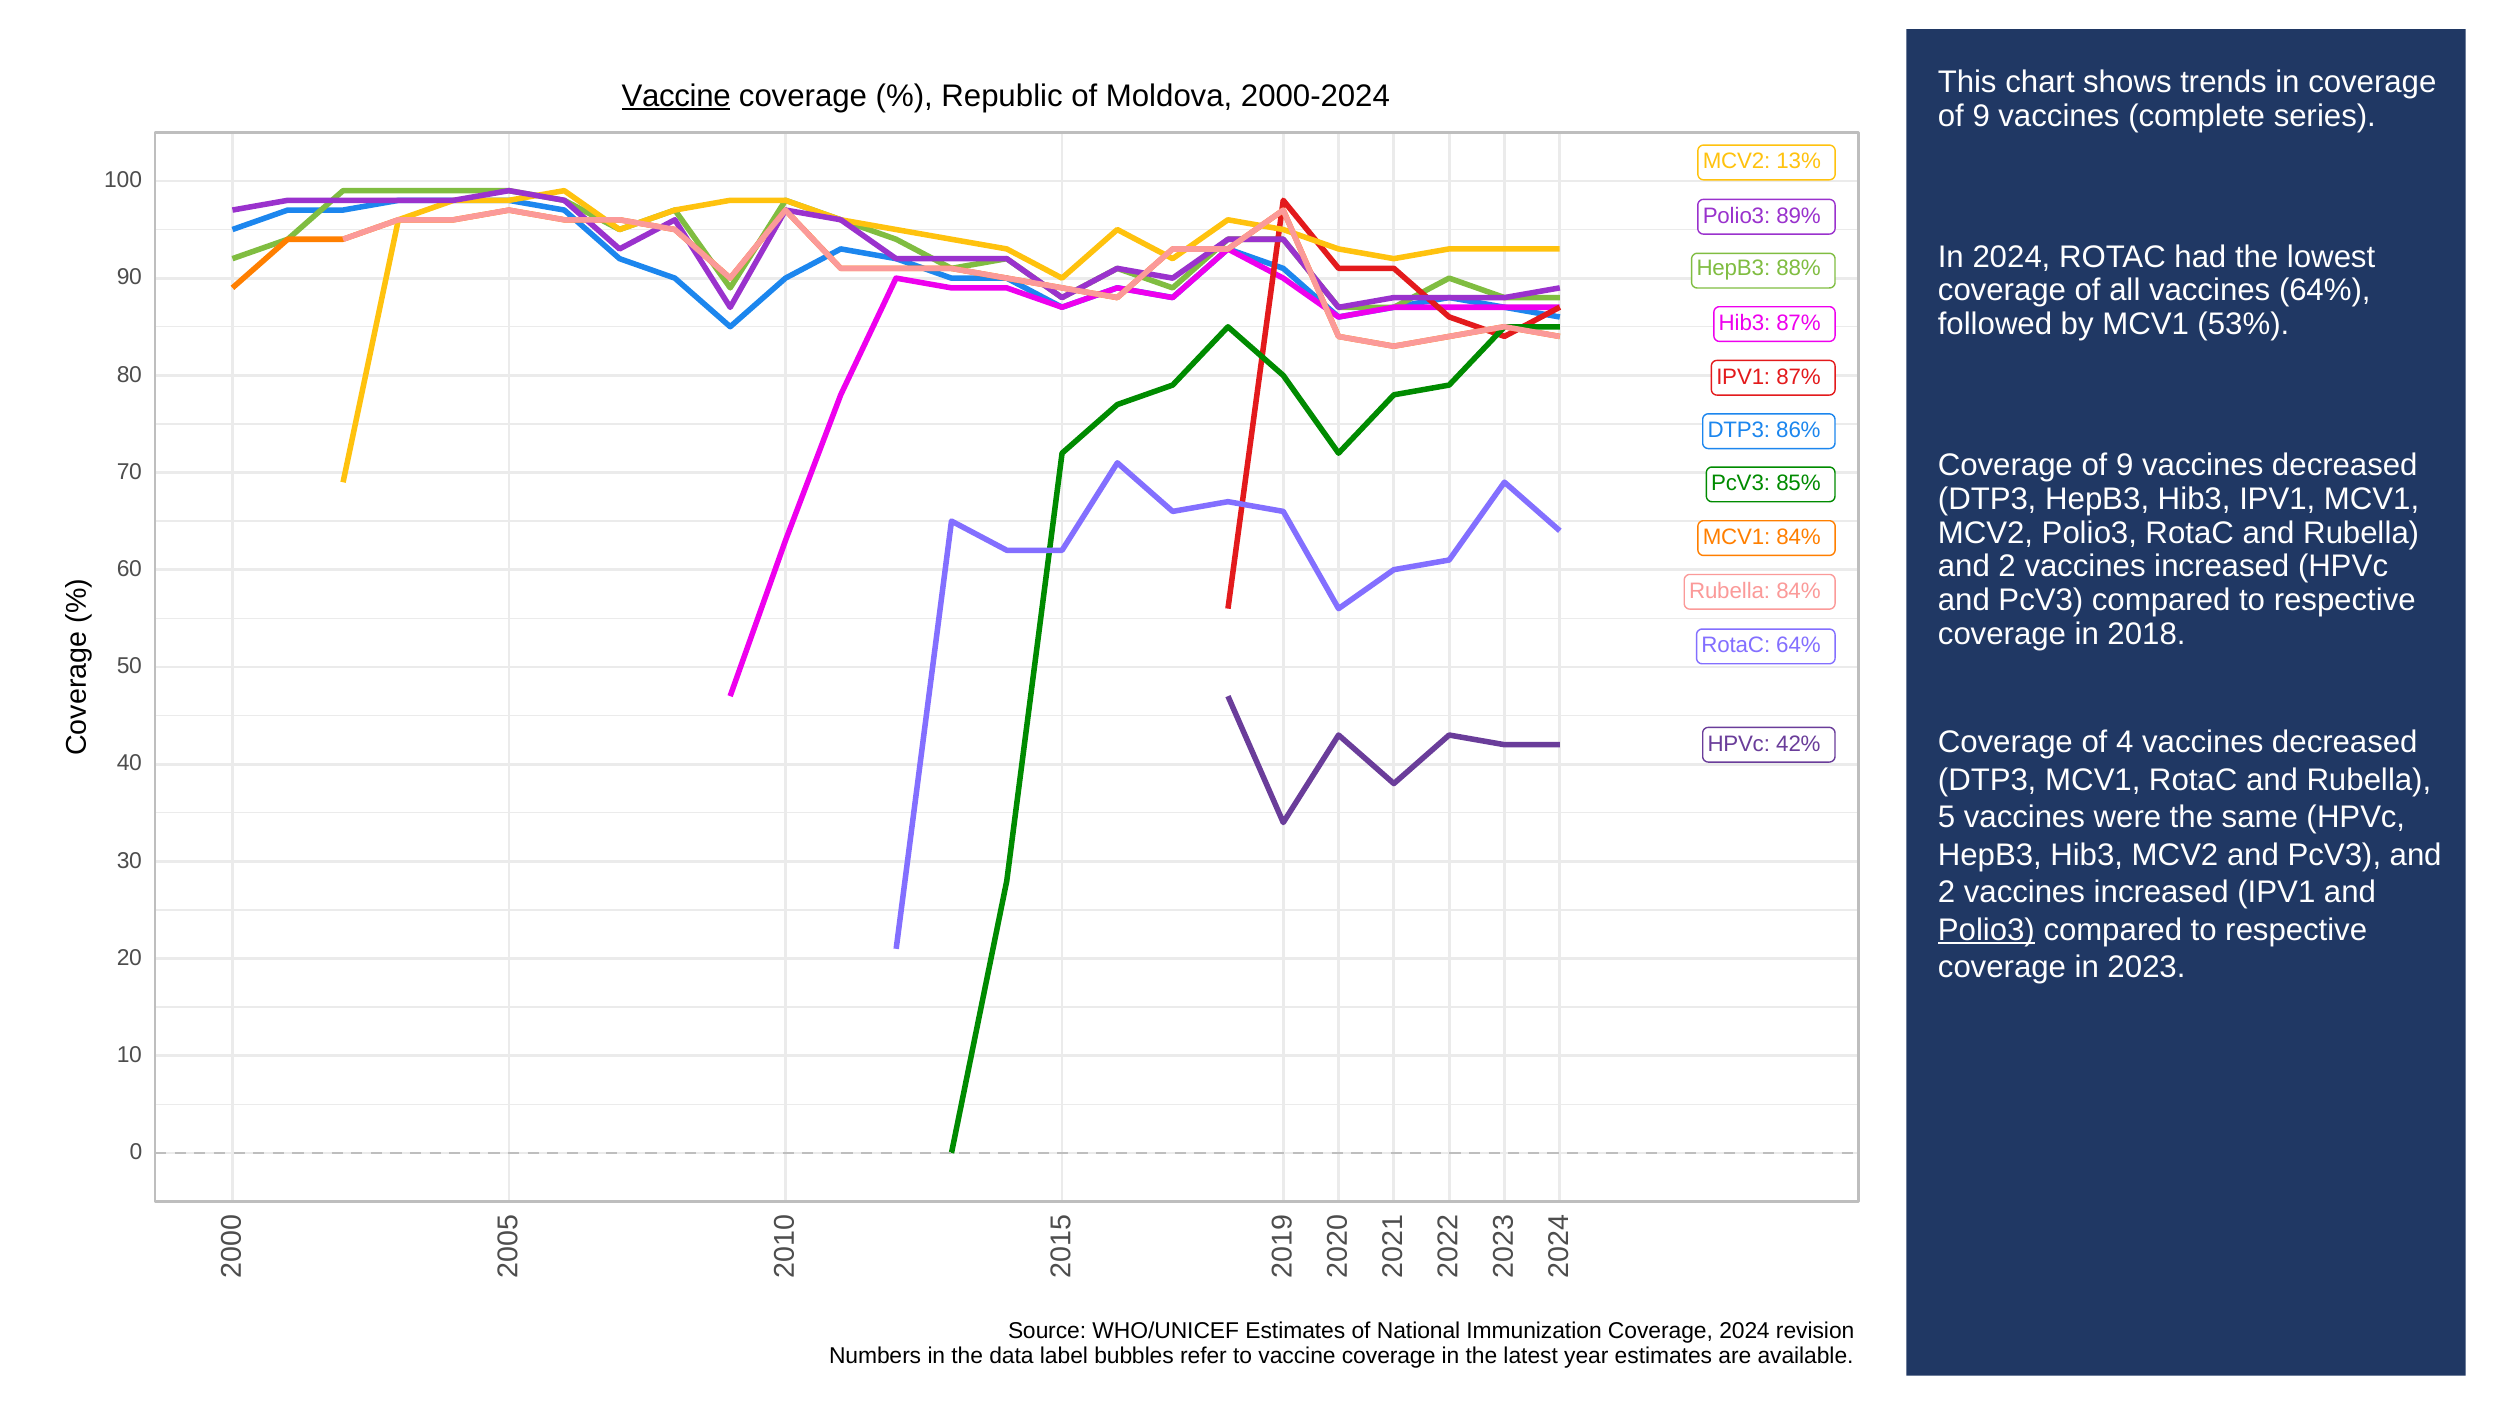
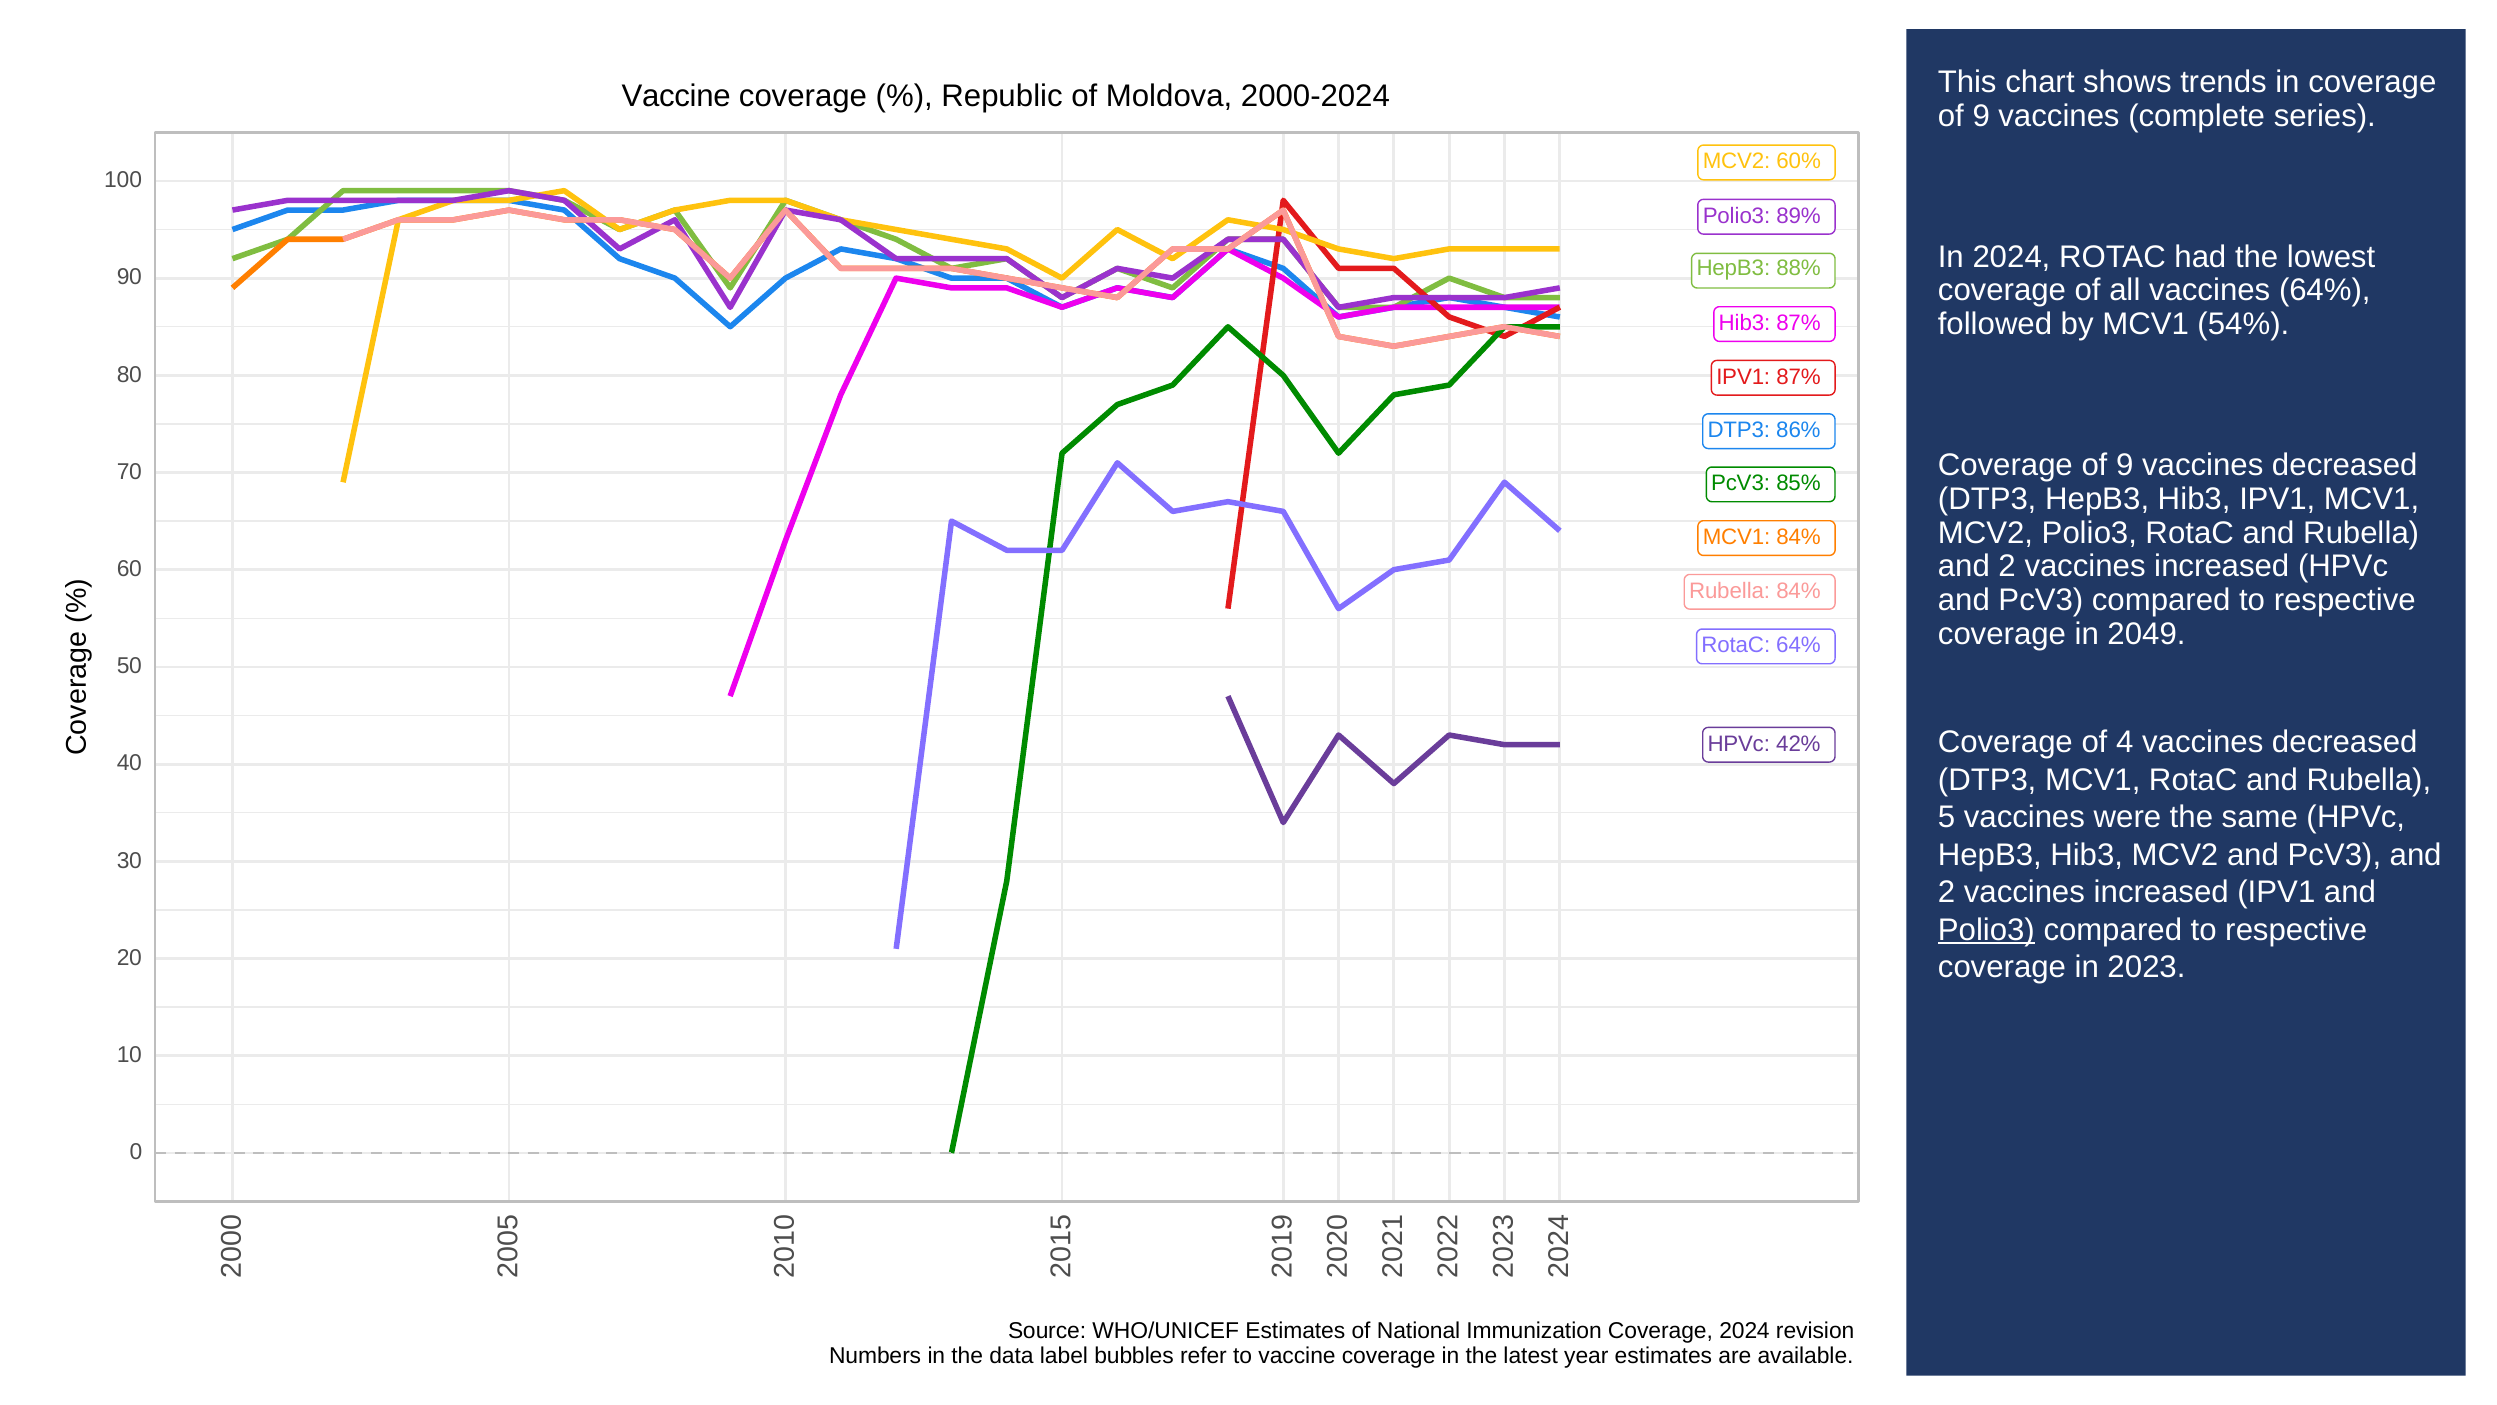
Vaccine at (676, 96) underline: present -> none
13%: 13% -> 60%
53%: 53% -> 54%
2018: 2018 -> 2049
